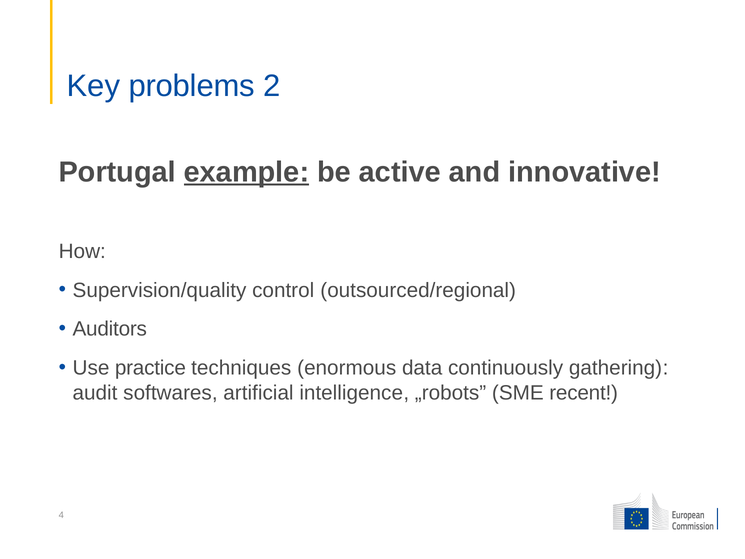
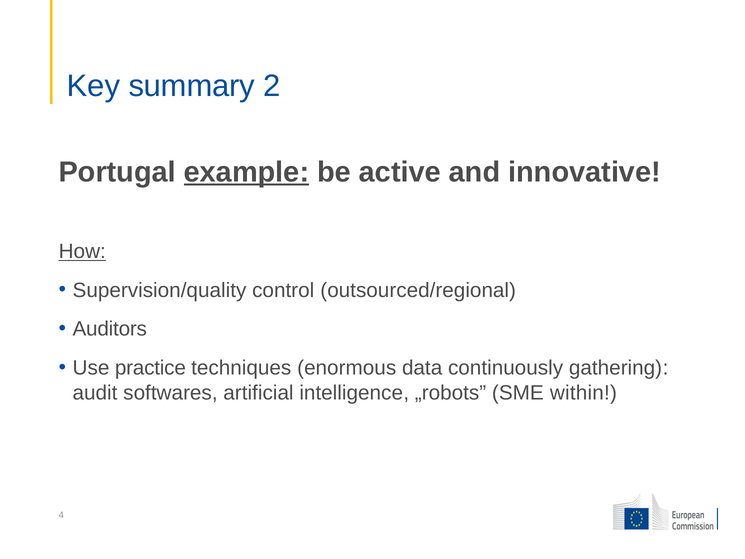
problems: problems -> summary
How underline: none -> present
recent: recent -> within
